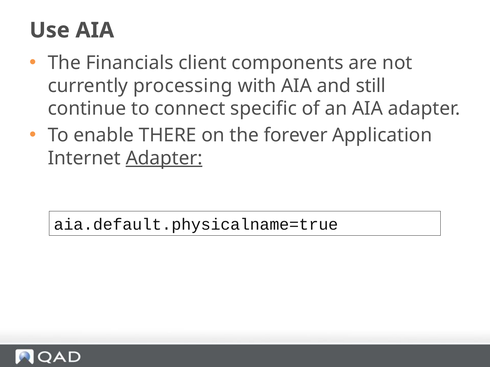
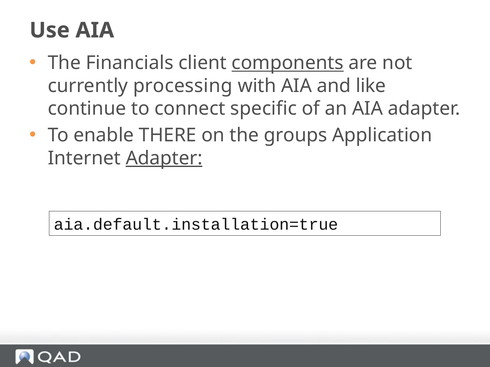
components underline: none -> present
still: still -> like
forever: forever -> groups
aia.default.physicalname=true: aia.default.physicalname=true -> aia.default.installation=true
